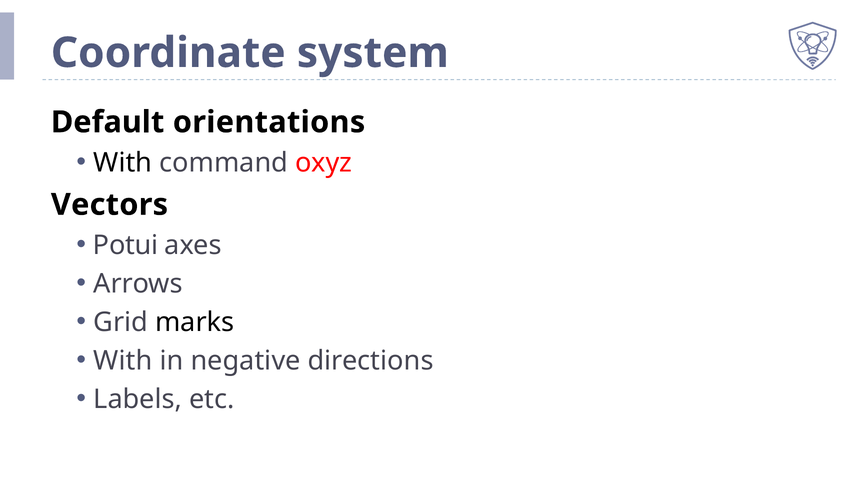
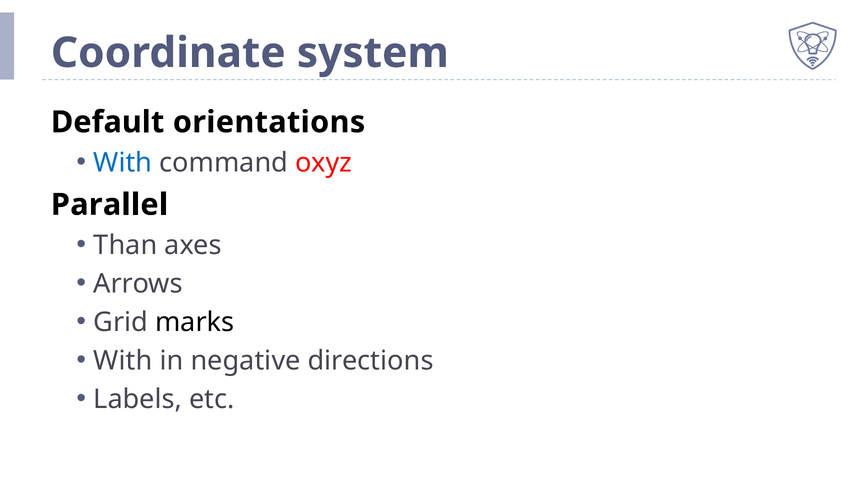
With at (123, 163) colour: black -> blue
Vectors: Vectors -> Parallel
Potui: Potui -> Than
